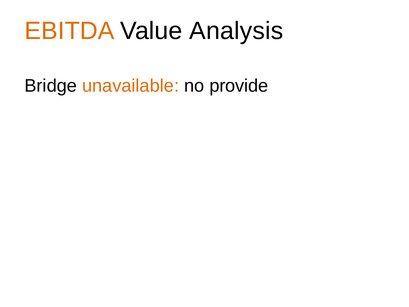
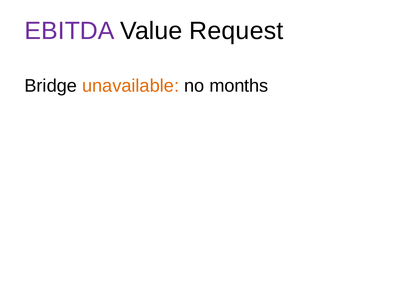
EBITDA colour: orange -> purple
Analysis: Analysis -> Request
provide: provide -> months
